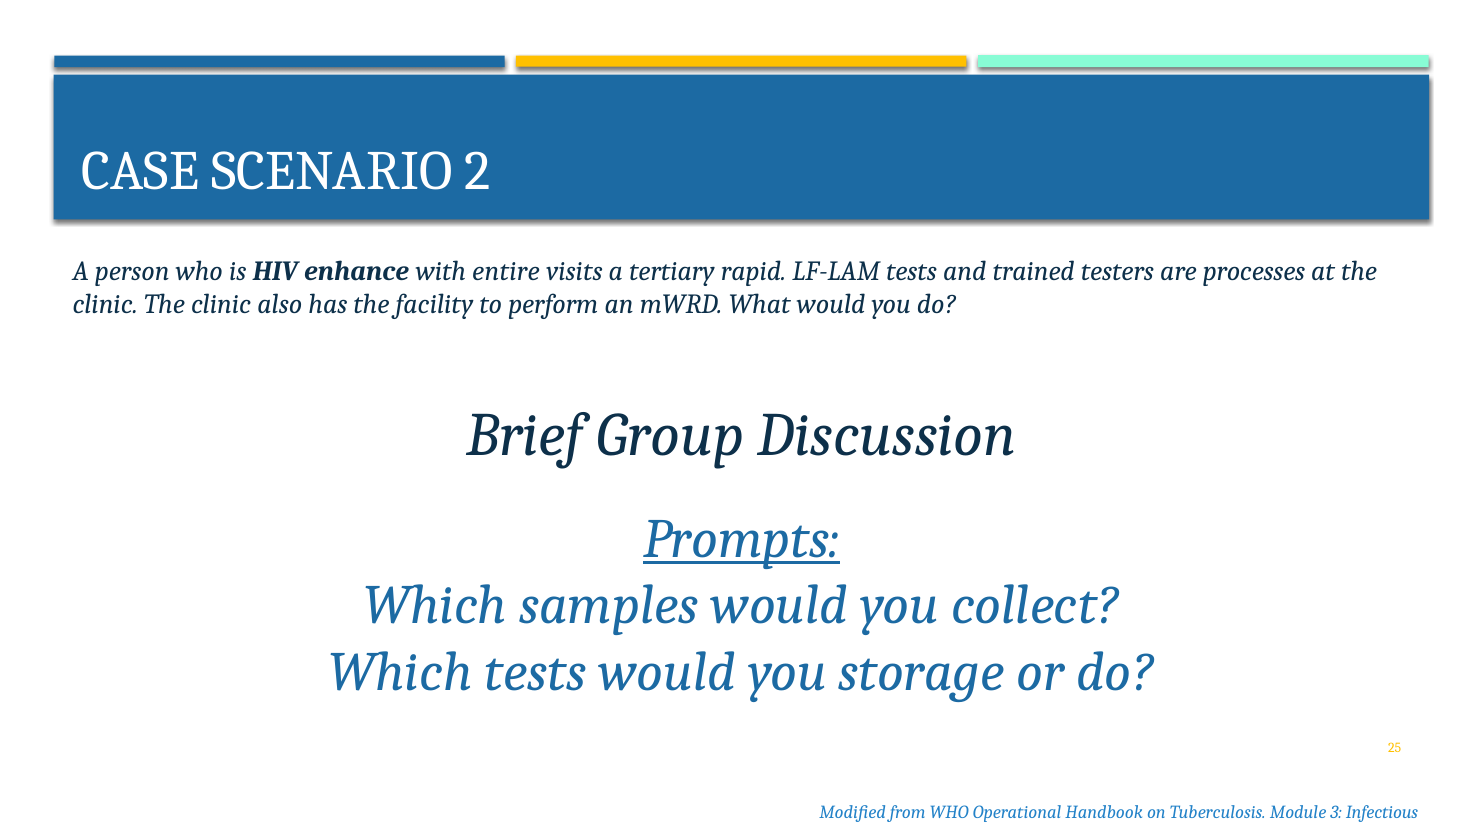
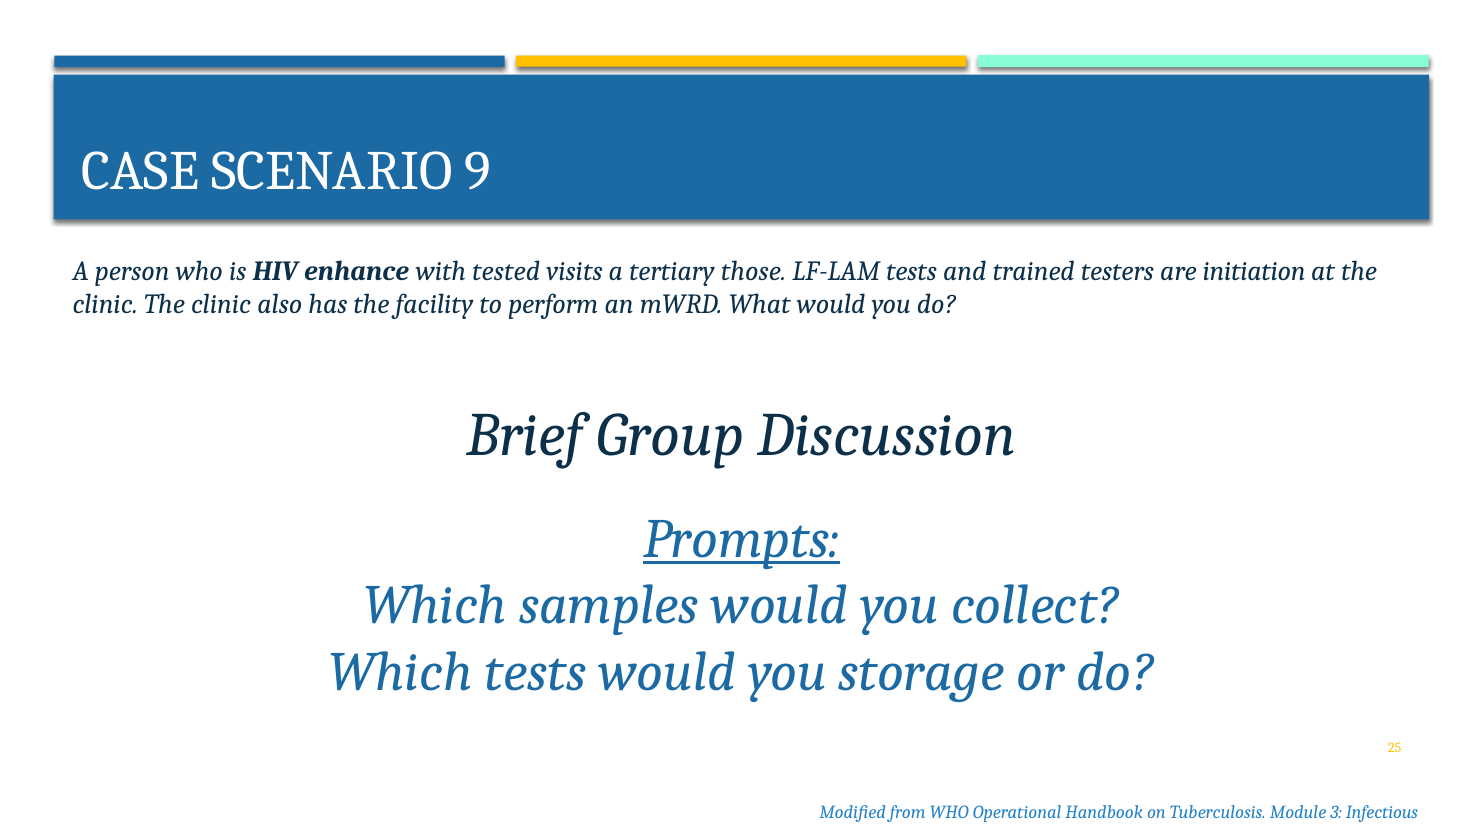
2: 2 -> 9
entire: entire -> tested
rapid: rapid -> those
processes: processes -> initiation
